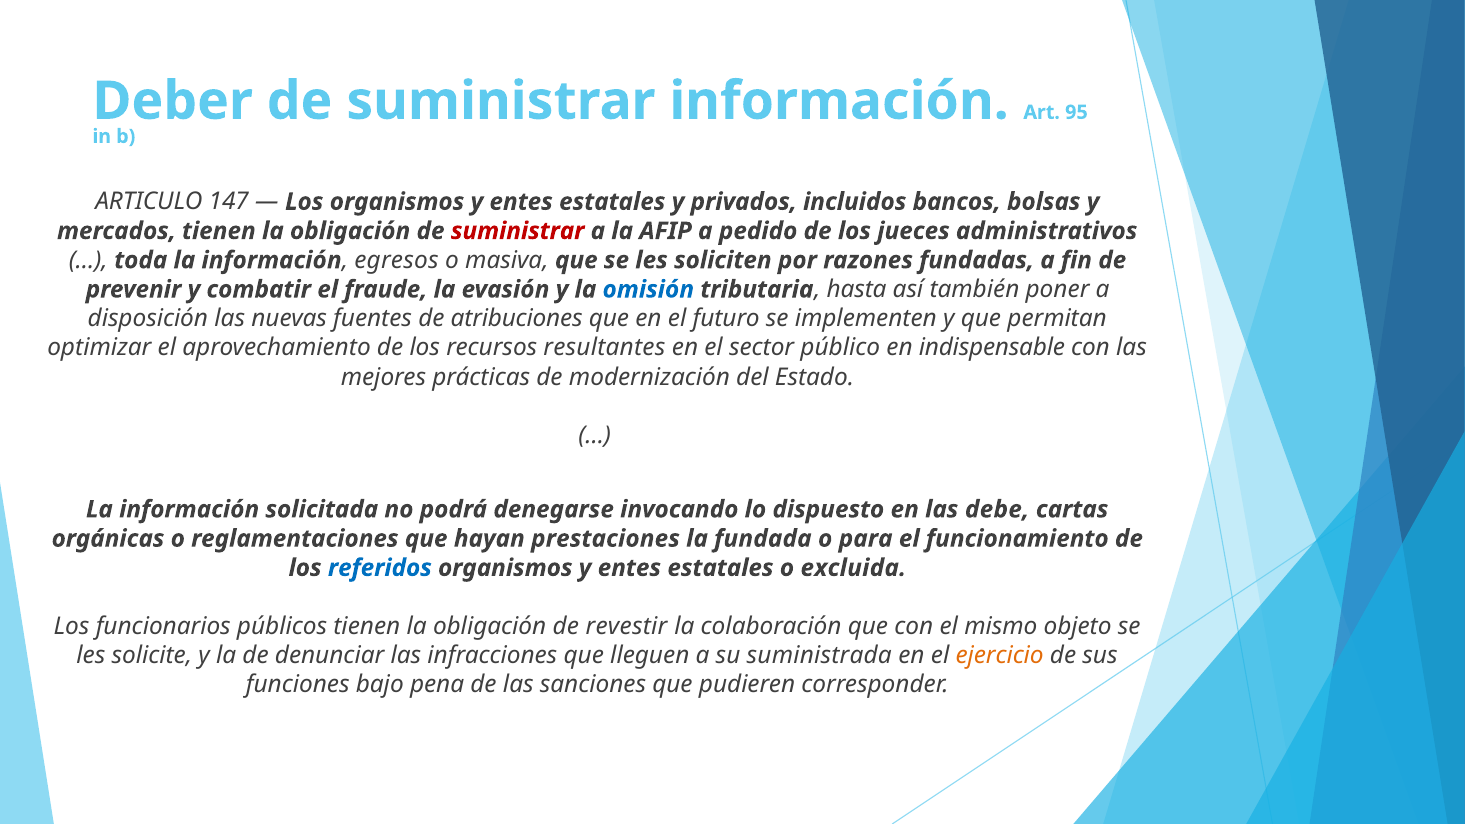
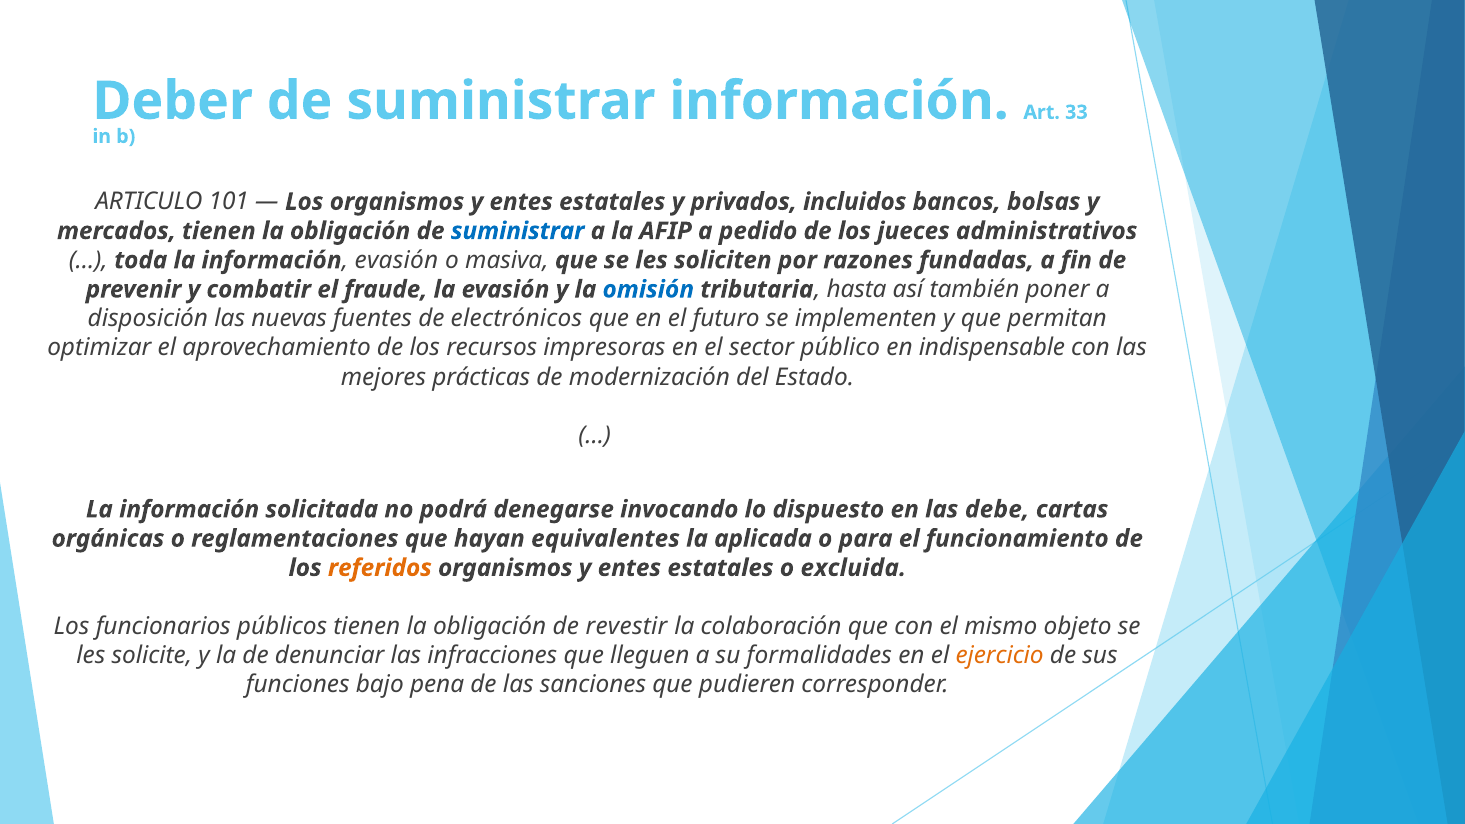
95: 95 -> 33
147: 147 -> 101
suministrar at (518, 231) colour: red -> blue
información egresos: egresos -> evasión
atribuciones: atribuciones -> electrónicos
resultantes: resultantes -> impresoras
prestaciones: prestaciones -> equivalentes
fundada: fundada -> aplicada
referidos colour: blue -> orange
suministrada: suministrada -> formalidades
